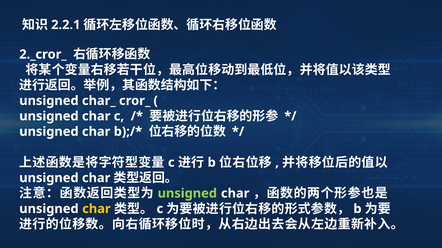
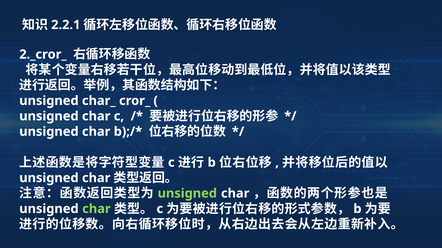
char at (96, 209) colour: yellow -> light green
